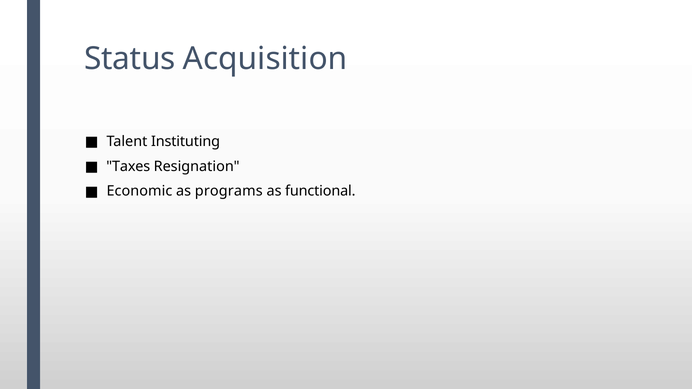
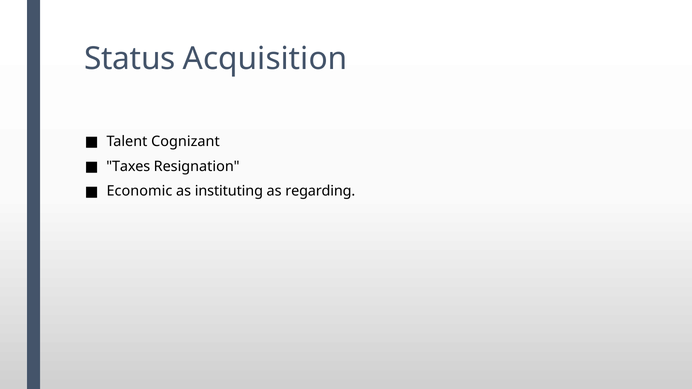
Instituting: Instituting -> Cognizant
programs: programs -> instituting
functional: functional -> regarding
